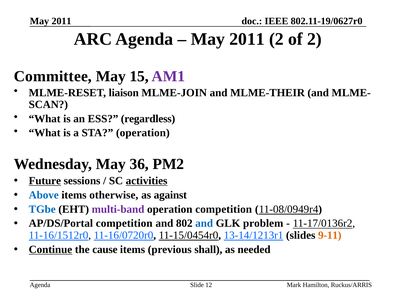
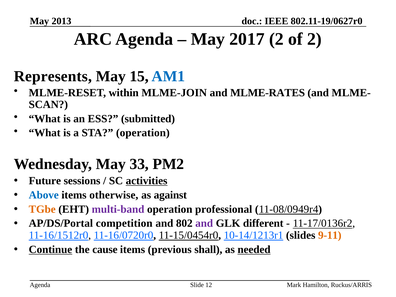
2011 at (61, 21): 2011 -> 2013
2011 at (247, 39): 2011 -> 2017
Committee: Committee -> Represents
AM1 colour: purple -> blue
liaison: liaison -> within
MLME-THEIR: MLME-THEIR -> MLME-RATES
regardless: regardless -> submitted
36: 36 -> 33
Future underline: present -> none
TGbe colour: blue -> orange
operation competition: competition -> professional
and at (204, 223) colour: blue -> purple
problem: problem -> different
13-14/1213r1: 13-14/1213r1 -> 10-14/1213r1
needed underline: none -> present
